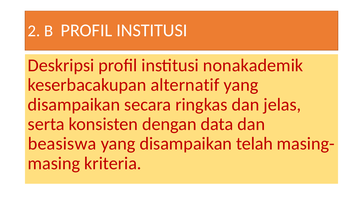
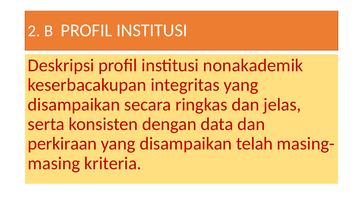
alternatif: alternatif -> integritas
beasiswa: beasiswa -> perkiraan
